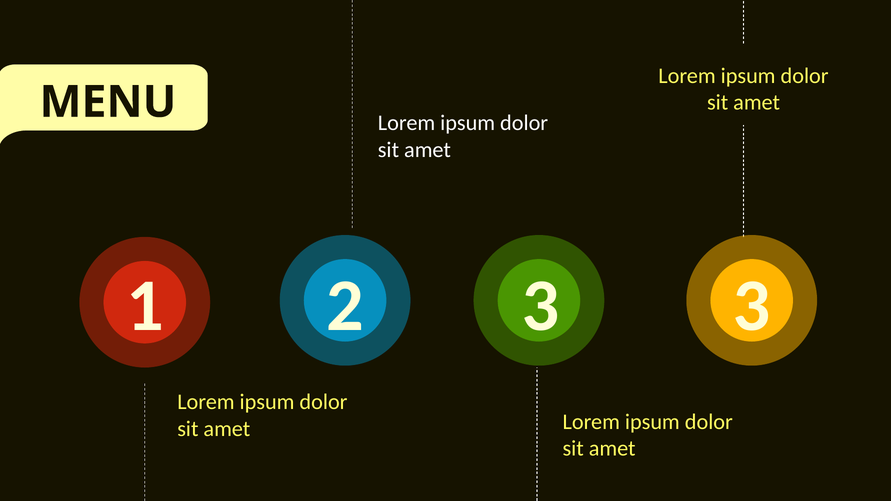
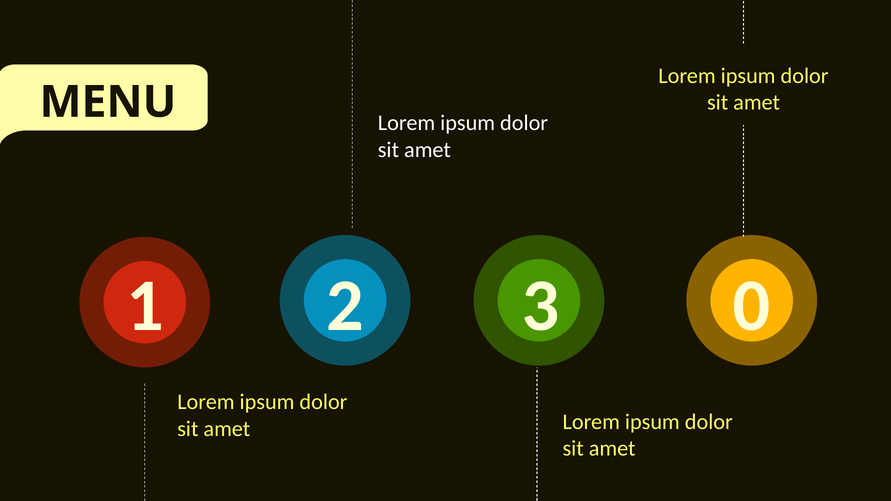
3 3: 3 -> 0
